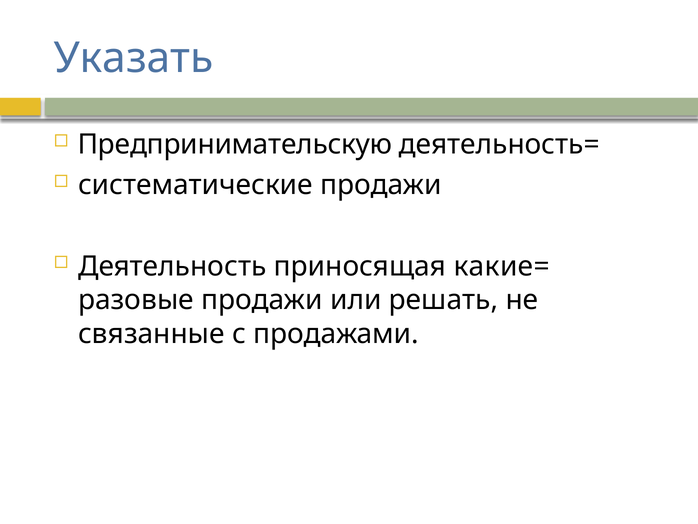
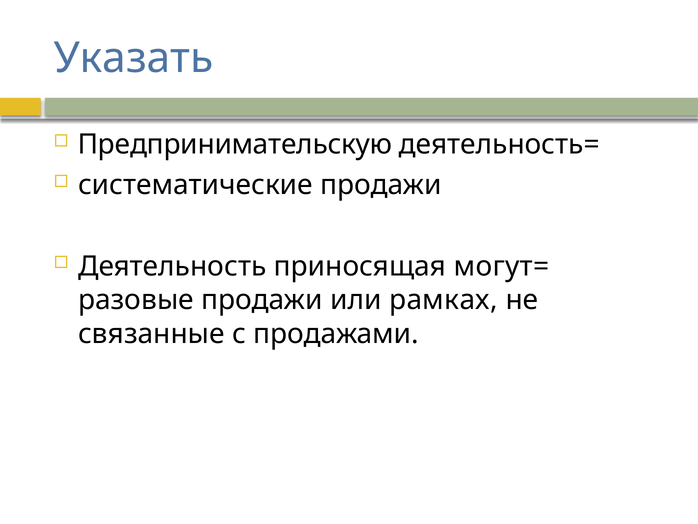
какие=: какие= -> могут=
решать: решать -> рамках
